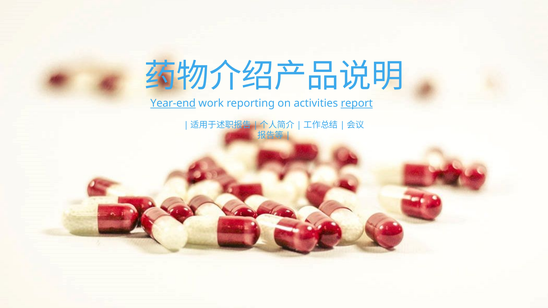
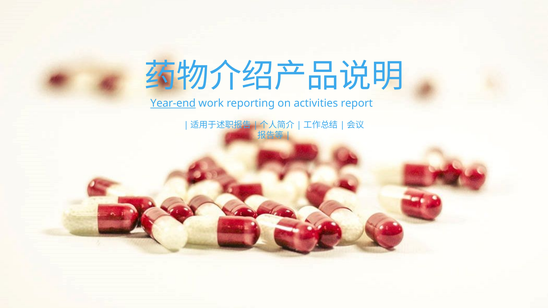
report underline: present -> none
